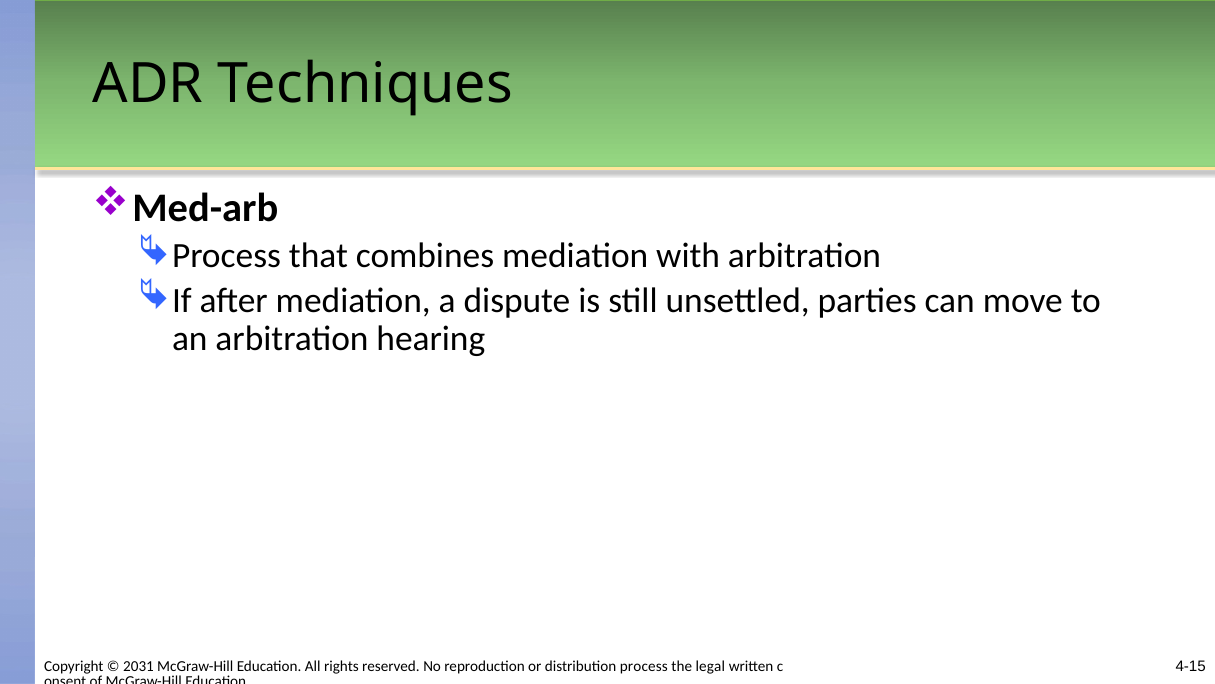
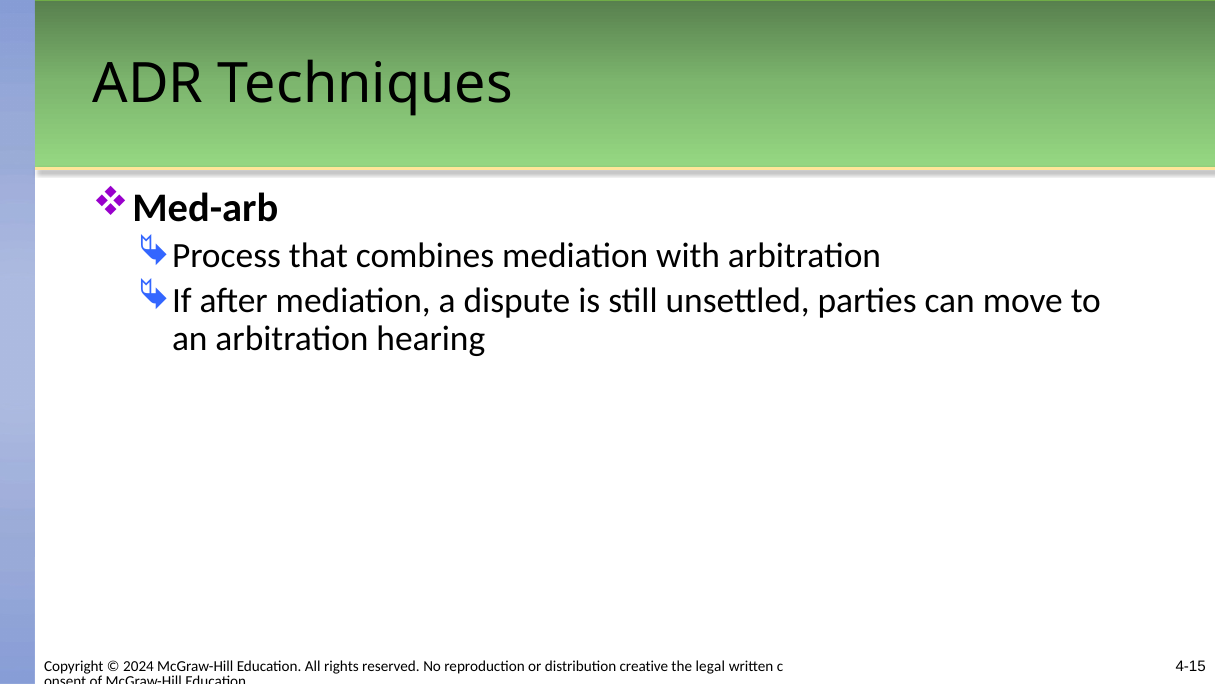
2031: 2031 -> 2024
distribution process: process -> creative
